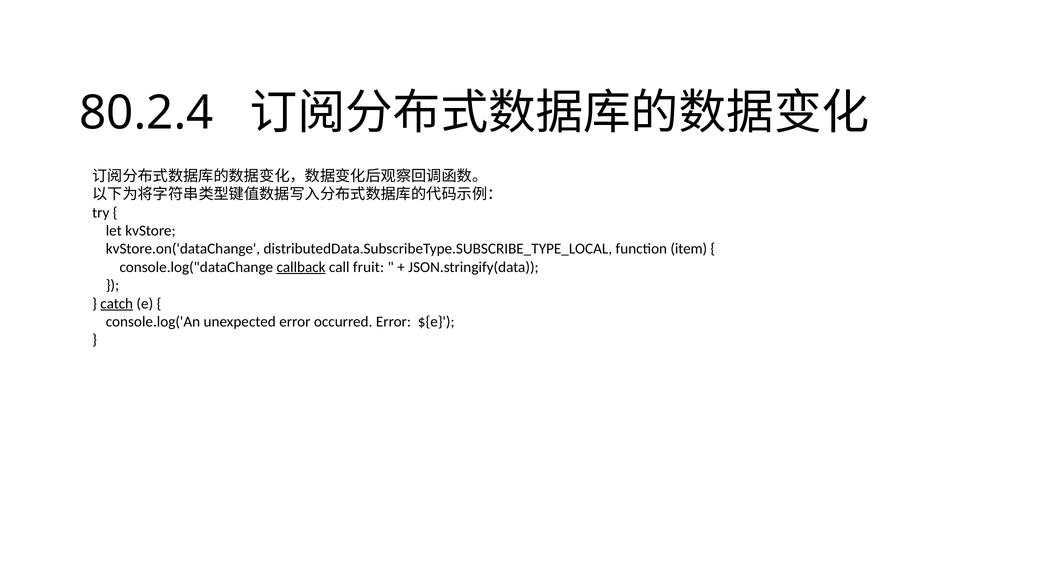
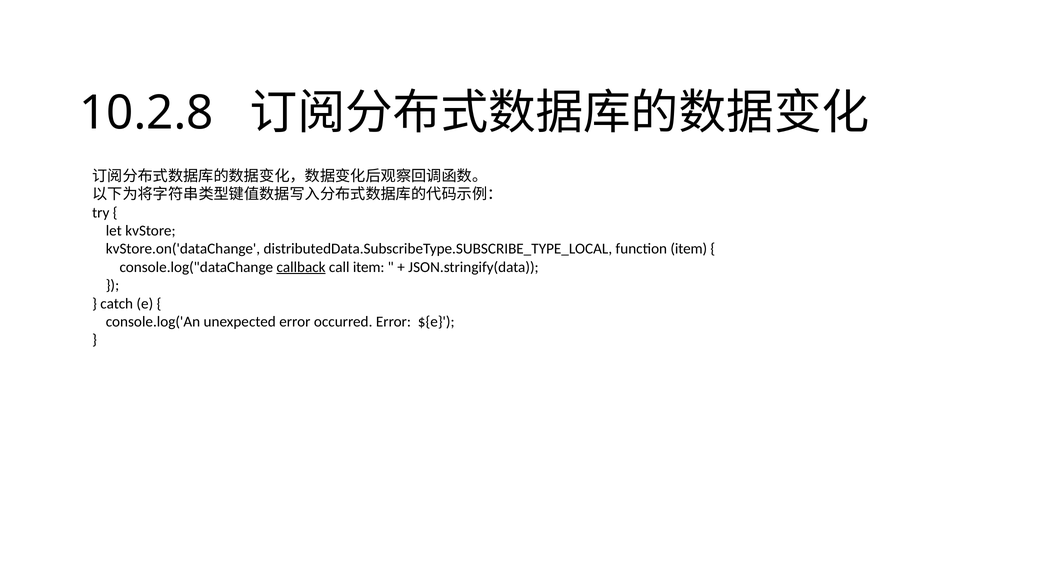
80.2.4: 80.2.4 -> 10.2.8
call fruit: fruit -> item
catch underline: present -> none
